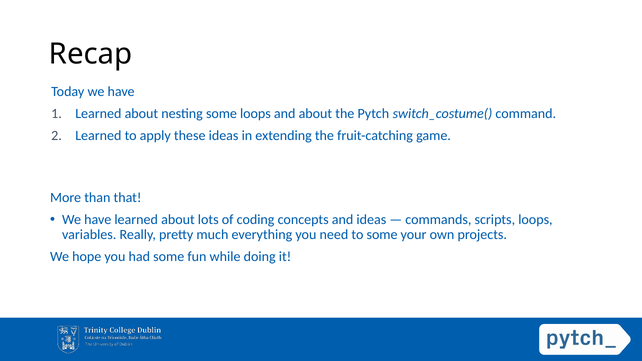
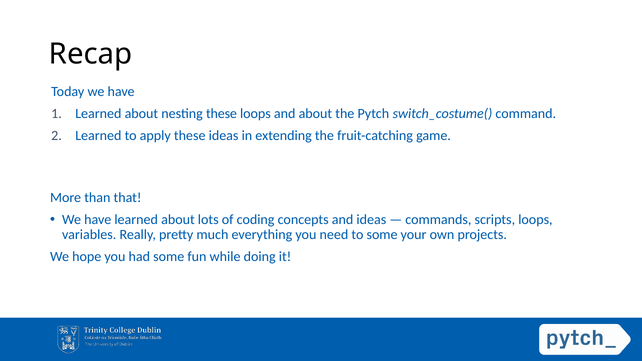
nesting some: some -> these
